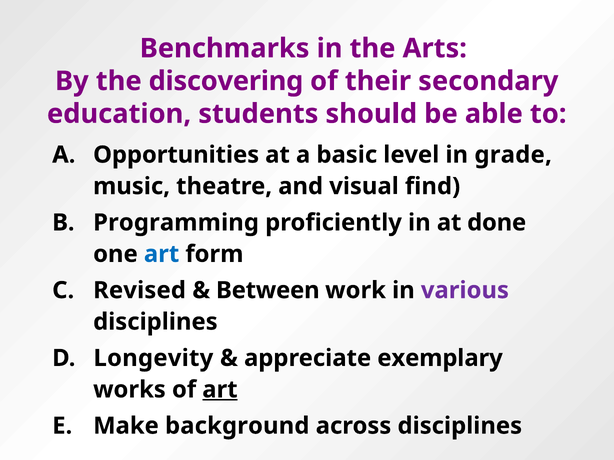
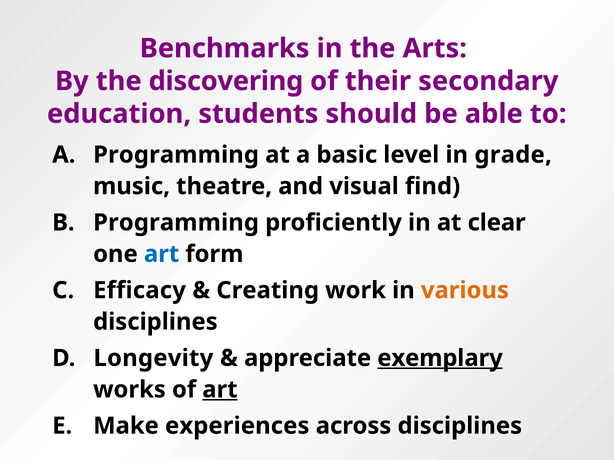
A Opportunities: Opportunities -> Programming
done: done -> clear
Revised: Revised -> Efficacy
Between: Between -> Creating
various colour: purple -> orange
exemplary underline: none -> present
background: background -> experiences
